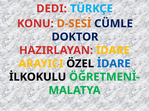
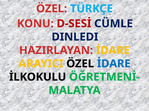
DEDI at (52, 9): DEDI -> ÖZEL
D-SESİ colour: orange -> red
DOKTOR: DOKTOR -> DINLEDI
